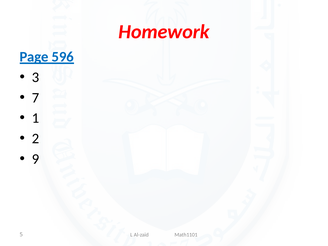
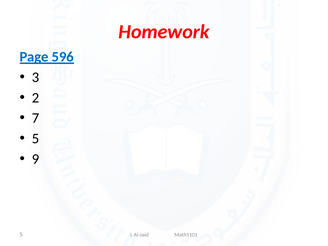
7: 7 -> 2
1: 1 -> 7
2 at (36, 139): 2 -> 5
